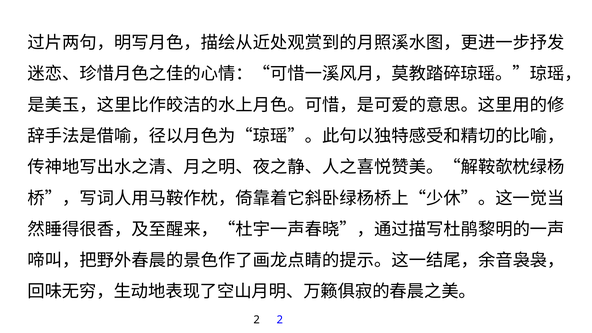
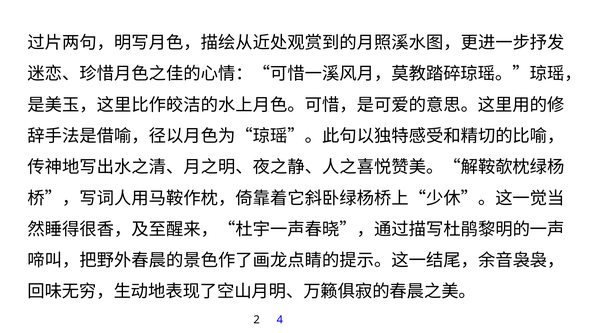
2 2: 2 -> 4
